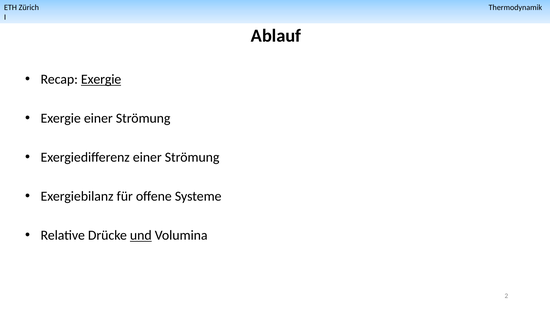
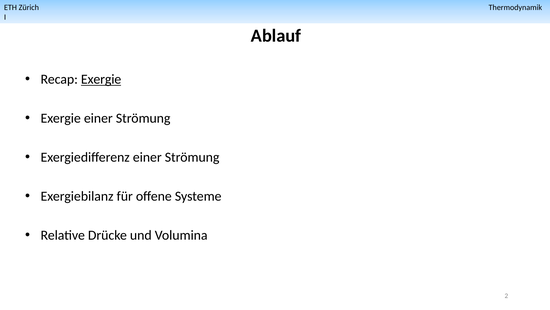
und underline: present -> none
